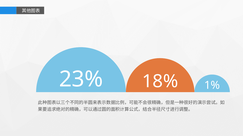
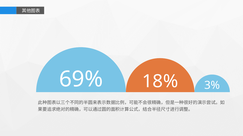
23%: 23% -> 69%
1%: 1% -> 3%
